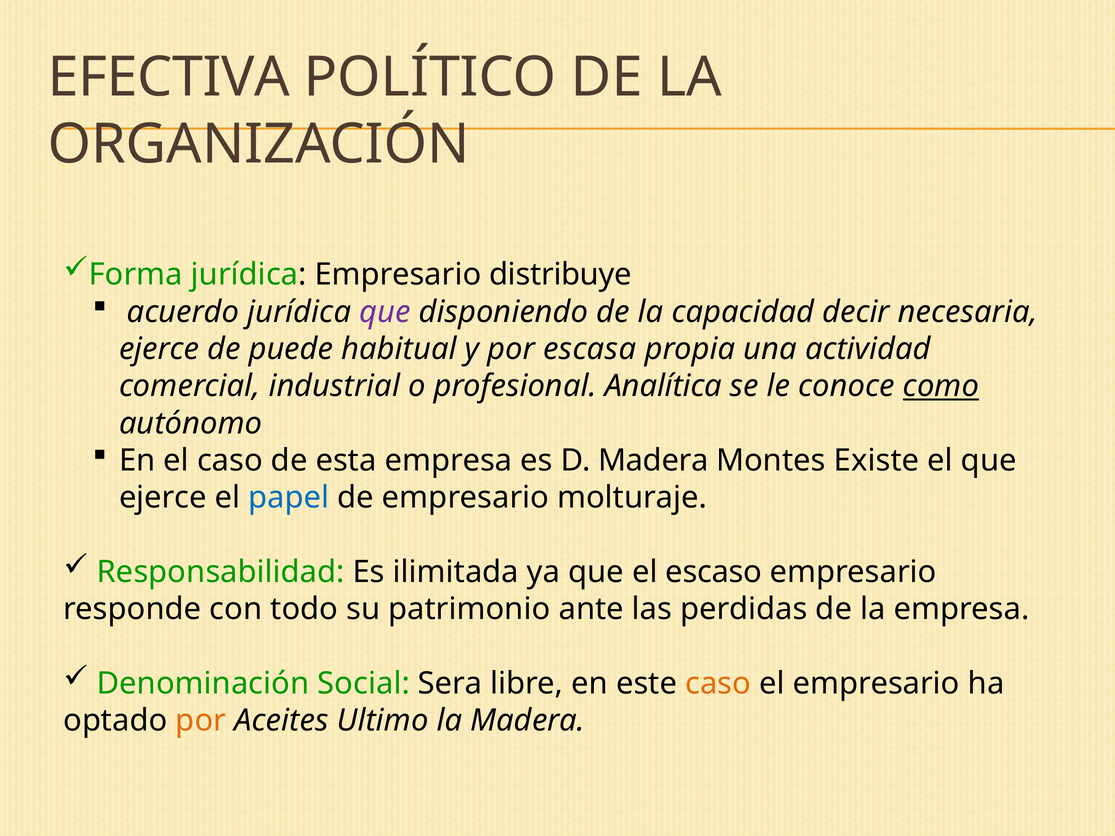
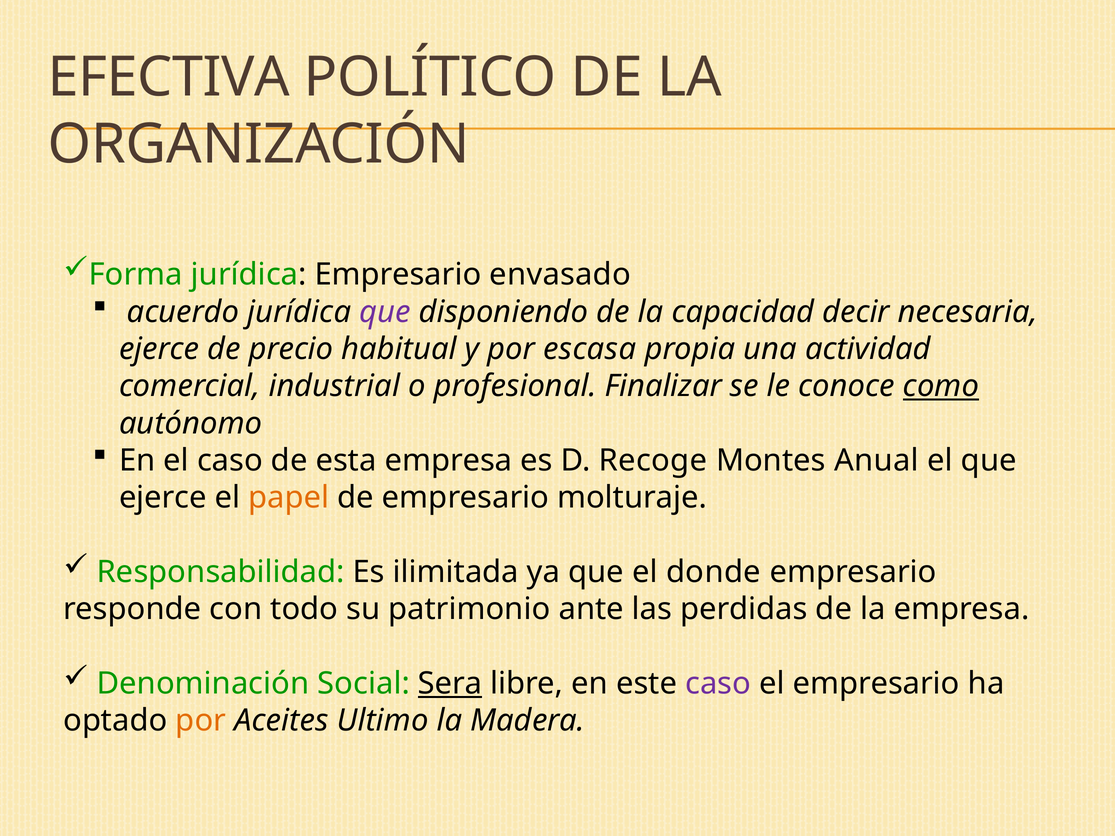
distribuye: distribuye -> envasado
puede: puede -> precio
Analítica: Analítica -> Finalizar
D Madera: Madera -> Recoge
Existe: Existe -> Anual
papel colour: blue -> orange
escaso: escaso -> donde
Sera underline: none -> present
caso at (718, 684) colour: orange -> purple
